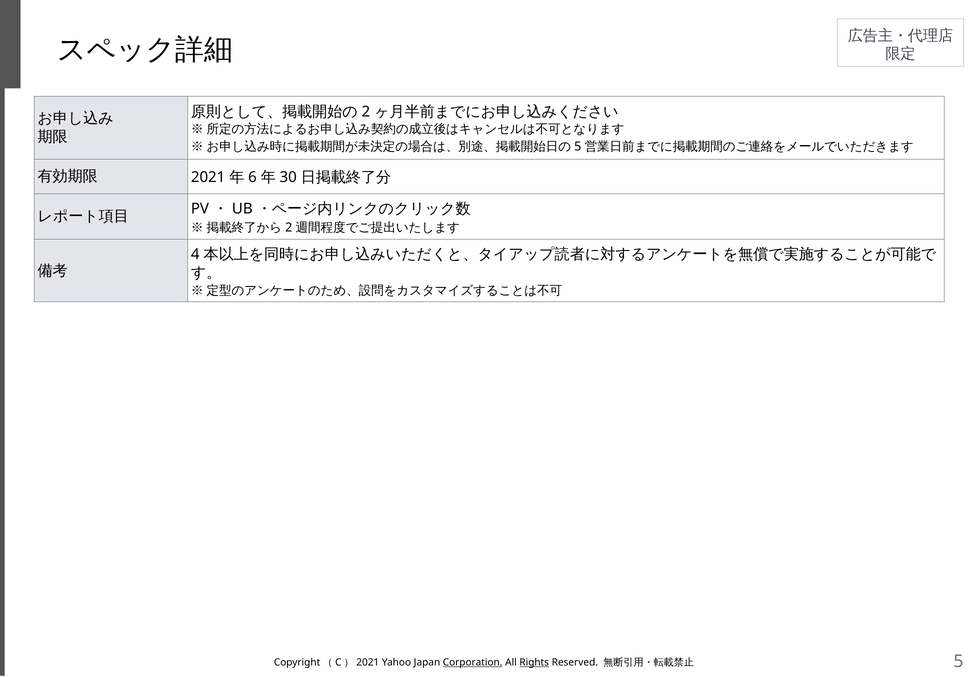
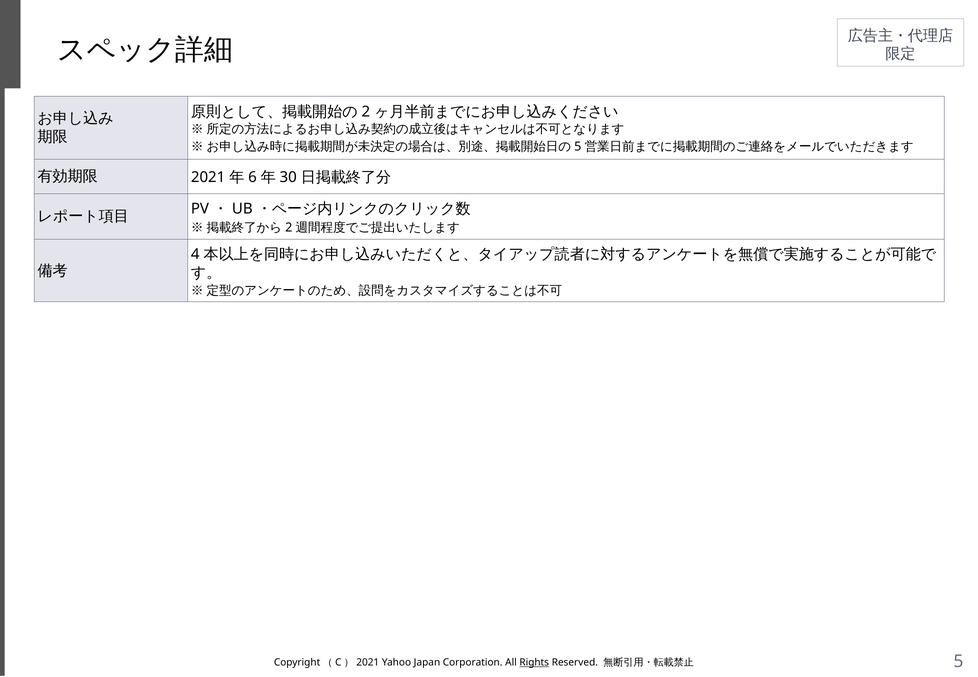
Corporation underline: present -> none
